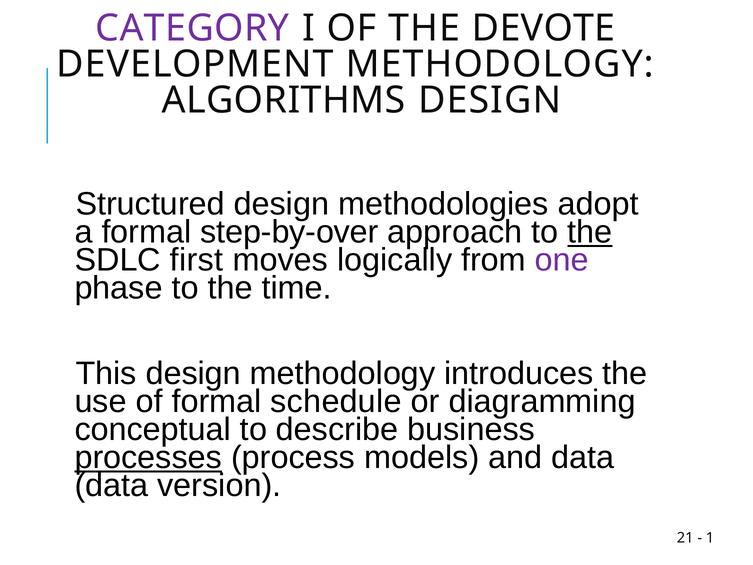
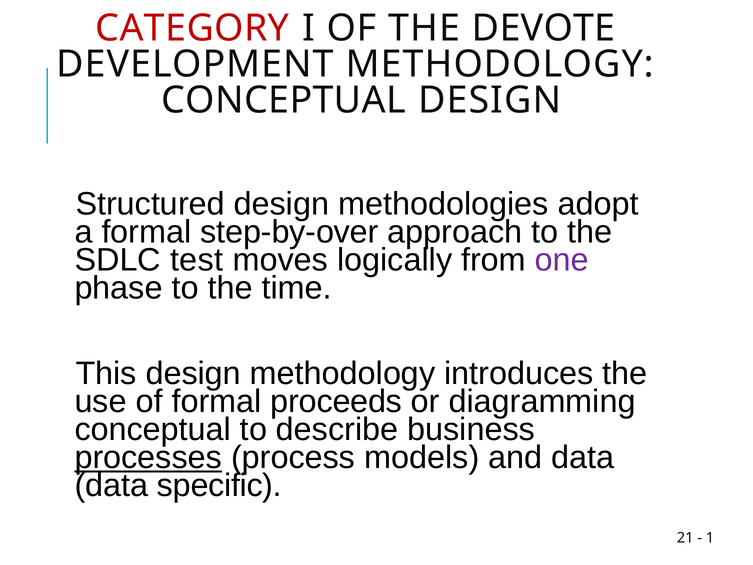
CATEGORY colour: purple -> red
ALGORITHMS at (284, 100): ALGORITHMS -> CONCEPTUAL
the at (590, 232) underline: present -> none
first: first -> test
schedule: schedule -> proceeds
version: version -> specific
